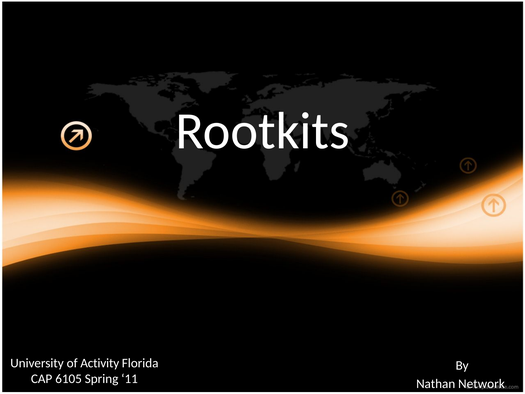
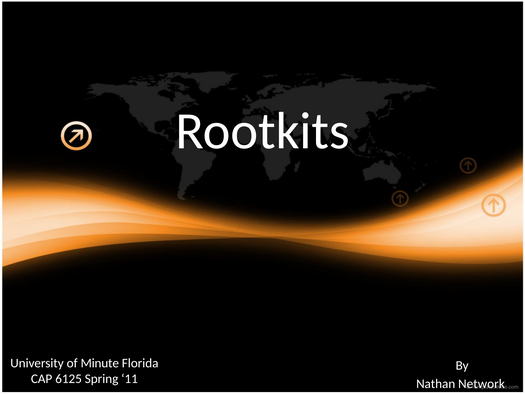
Activity: Activity -> Minute
6105: 6105 -> 6125
